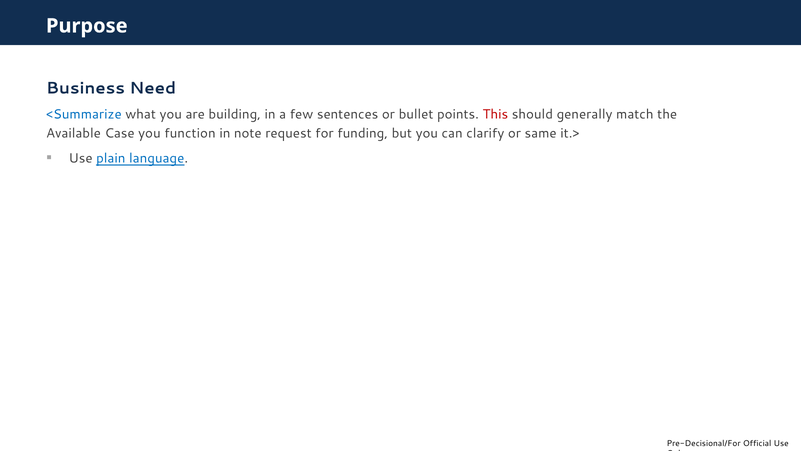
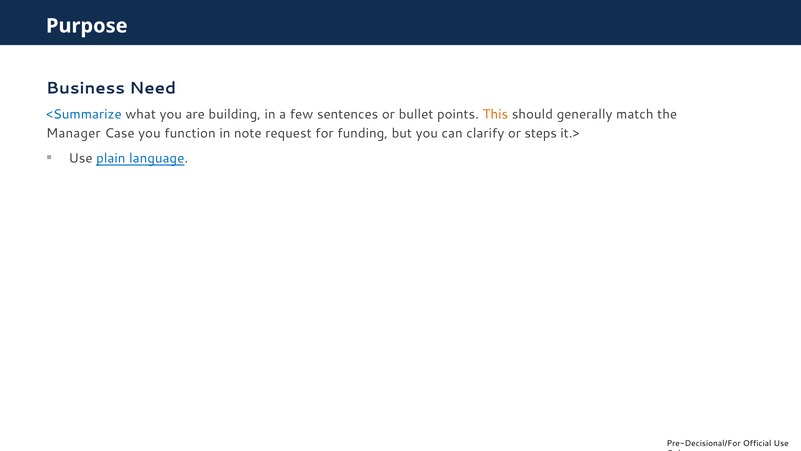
This colour: red -> orange
Available: Available -> Manager
same: same -> steps
